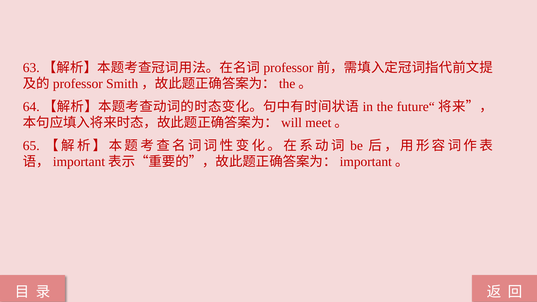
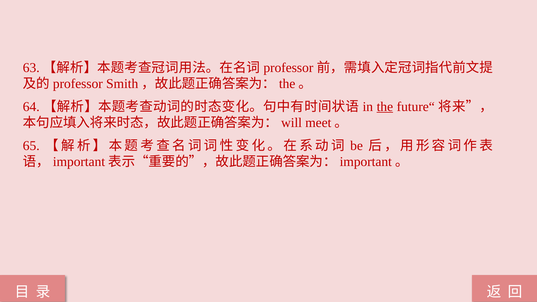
the underline: none -> present
